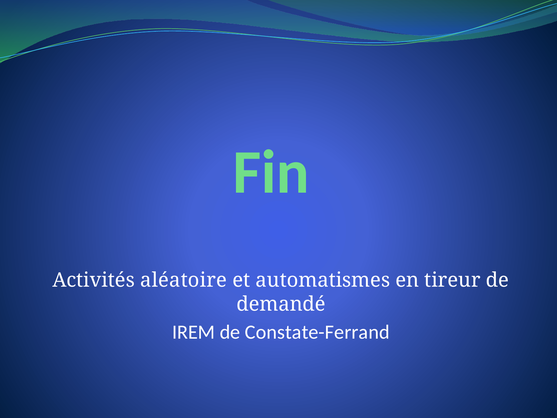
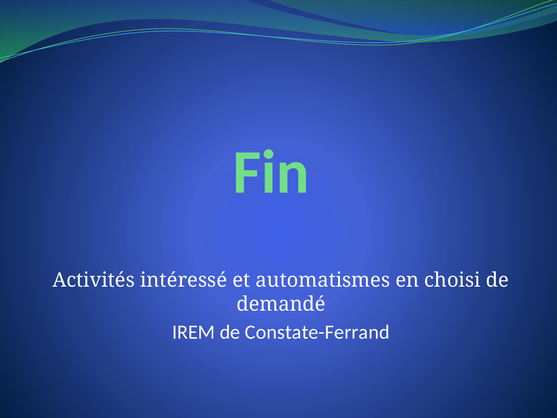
aléatoire: aléatoire -> intéressé
tireur: tireur -> choisi
